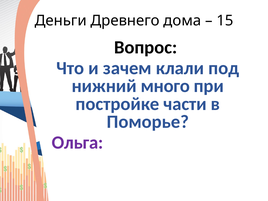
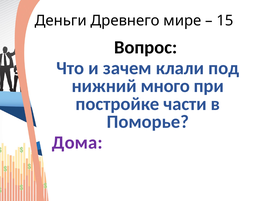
дома: дома -> мире
Ольга: Ольга -> Дома
